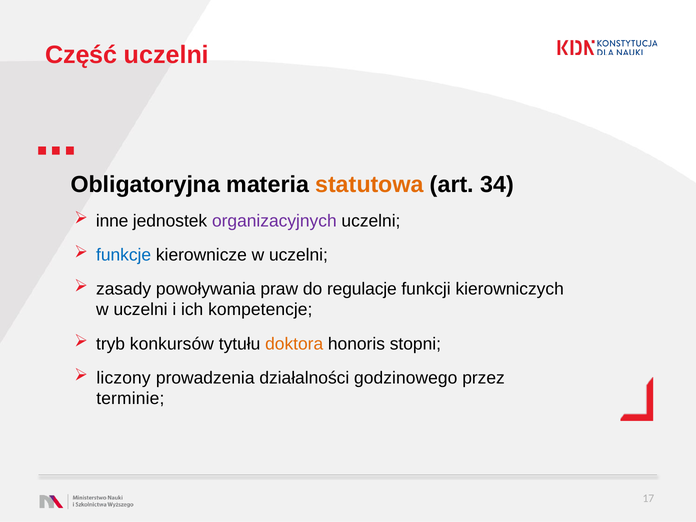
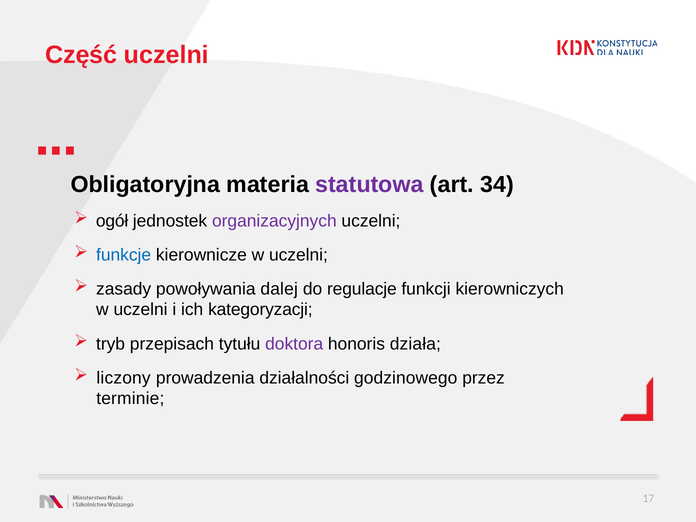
statutowa colour: orange -> purple
inne: inne -> ogół
praw: praw -> dalej
kompetencje: kompetencje -> kategoryzacji
konkursów: konkursów -> przepisach
doktora colour: orange -> purple
stopni: stopni -> działa
